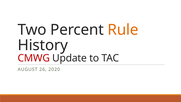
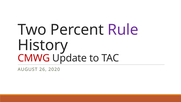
Rule colour: orange -> purple
